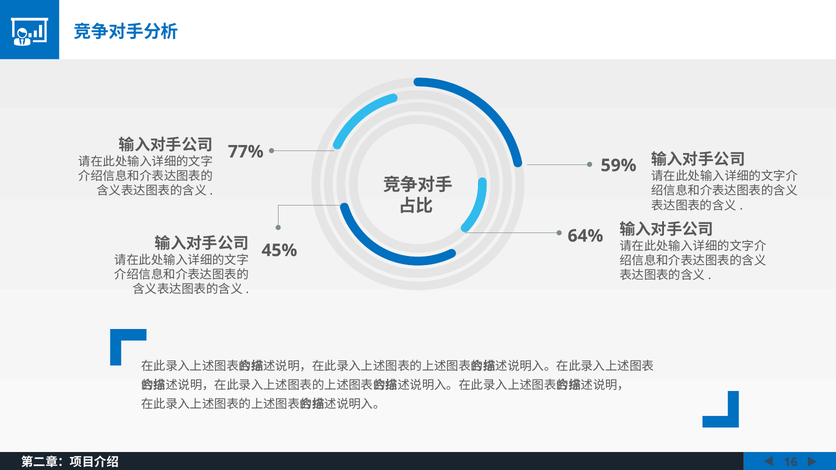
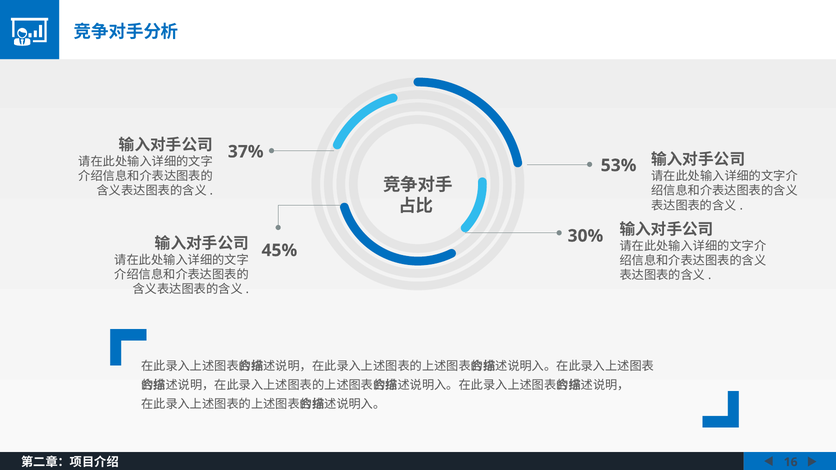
77%: 77% -> 37%
59%: 59% -> 53%
64%: 64% -> 30%
